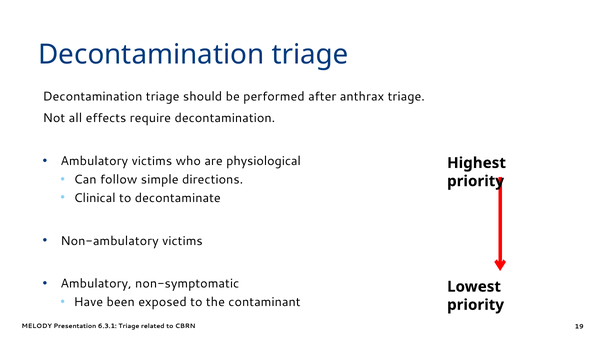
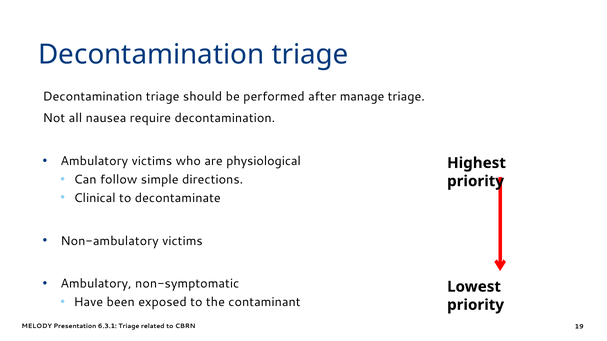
anthrax: anthrax -> manage
effects: effects -> nausea
